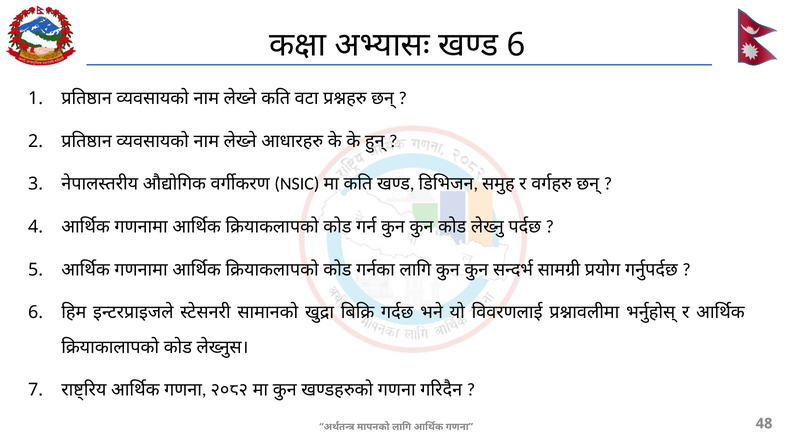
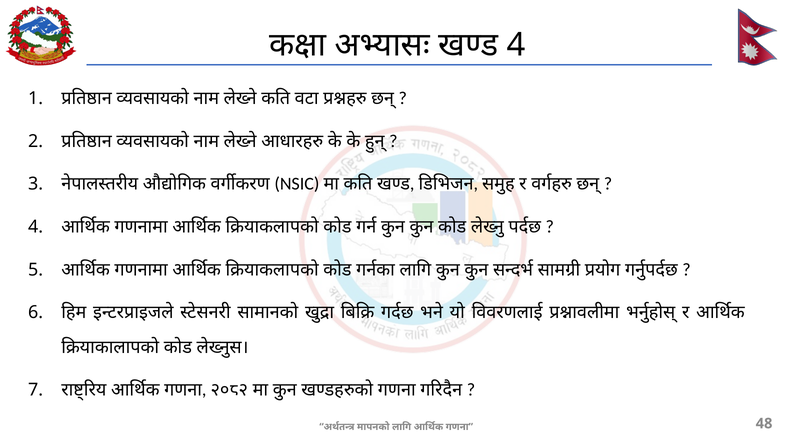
6 at (516, 45): 6 -> 4
